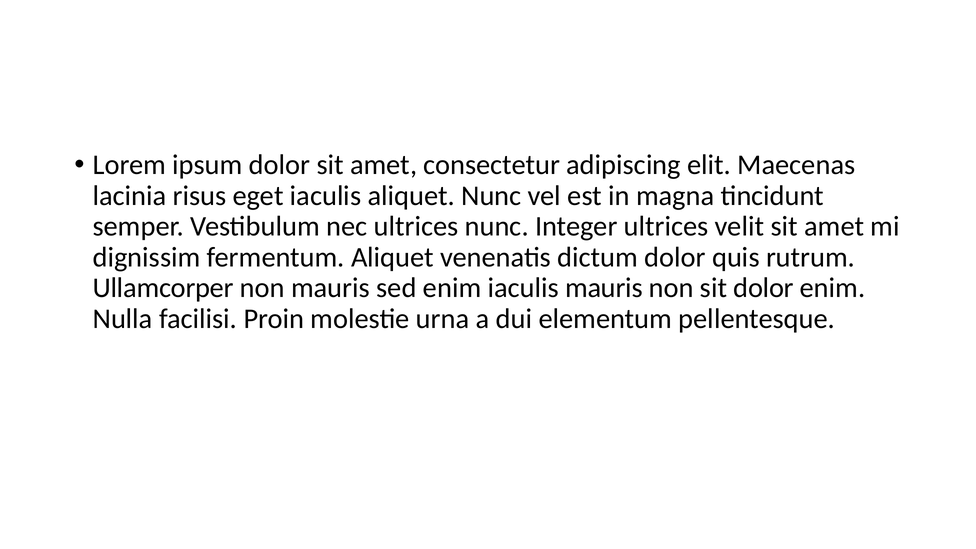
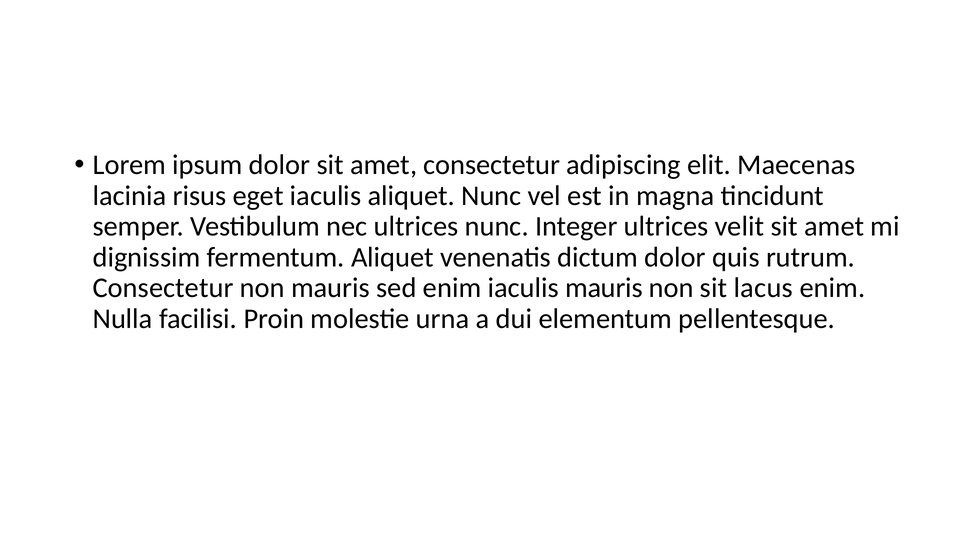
Ullamcorper at (163, 288): Ullamcorper -> Consectetur
sit dolor: dolor -> lacus
